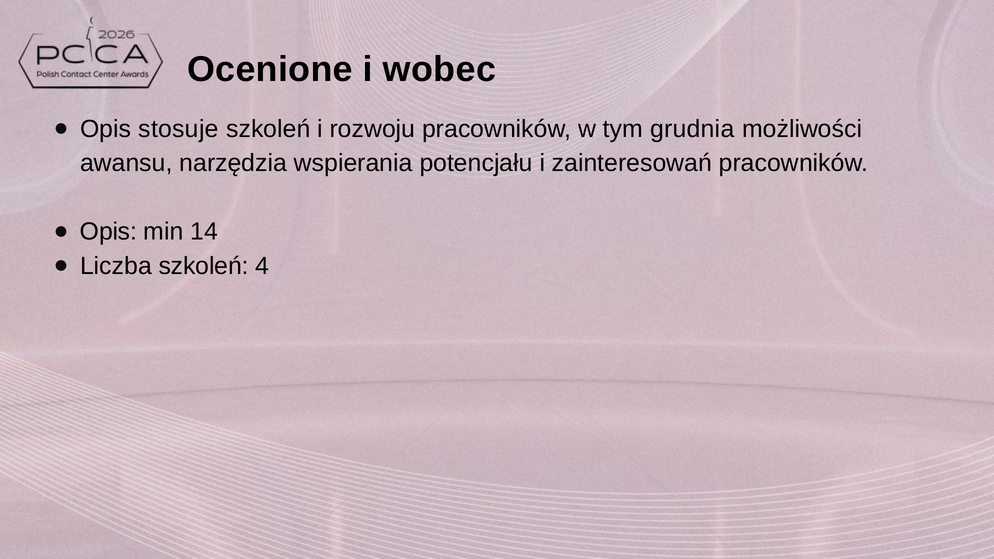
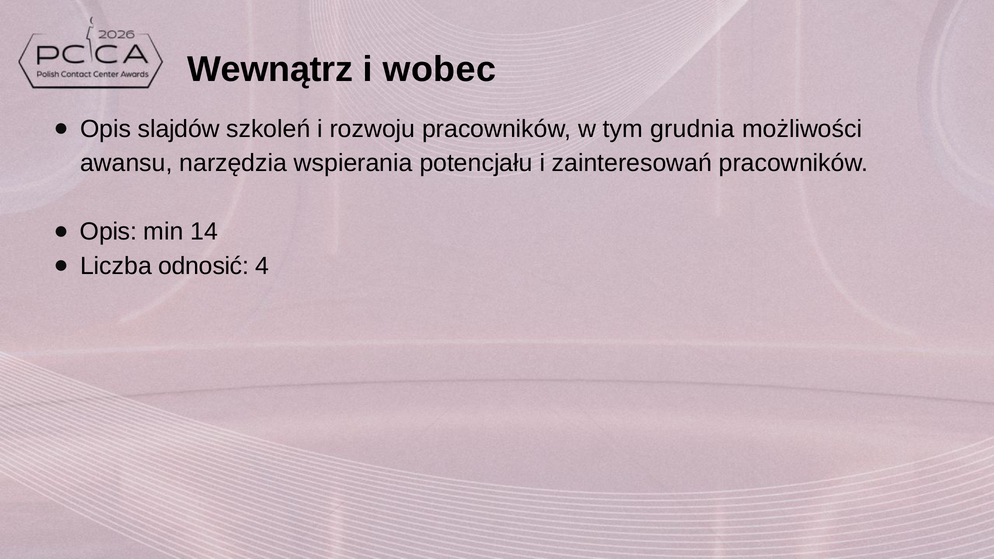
Ocenione: Ocenione -> Wewnątrz
stosuje: stosuje -> slajdów
Liczba szkoleń: szkoleń -> odnosić
